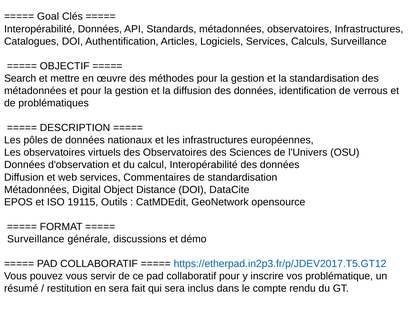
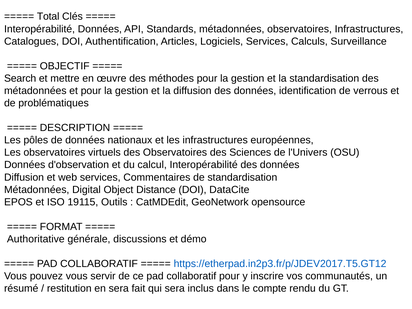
Goal: Goal -> Total
Surveillance at (36, 239): Surveillance -> Authoritative
problématique: problématique -> communautés
